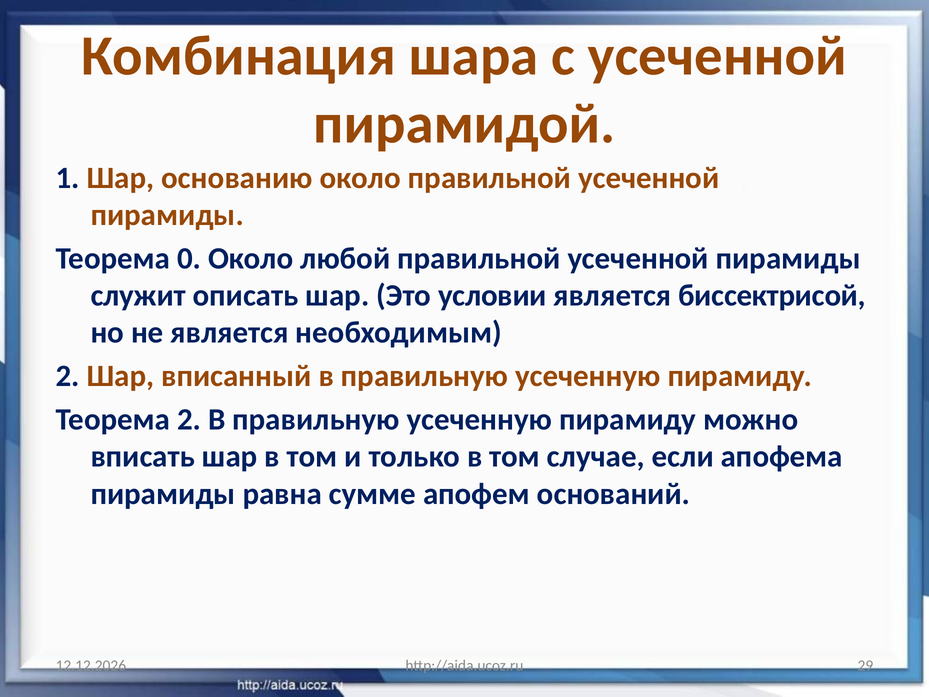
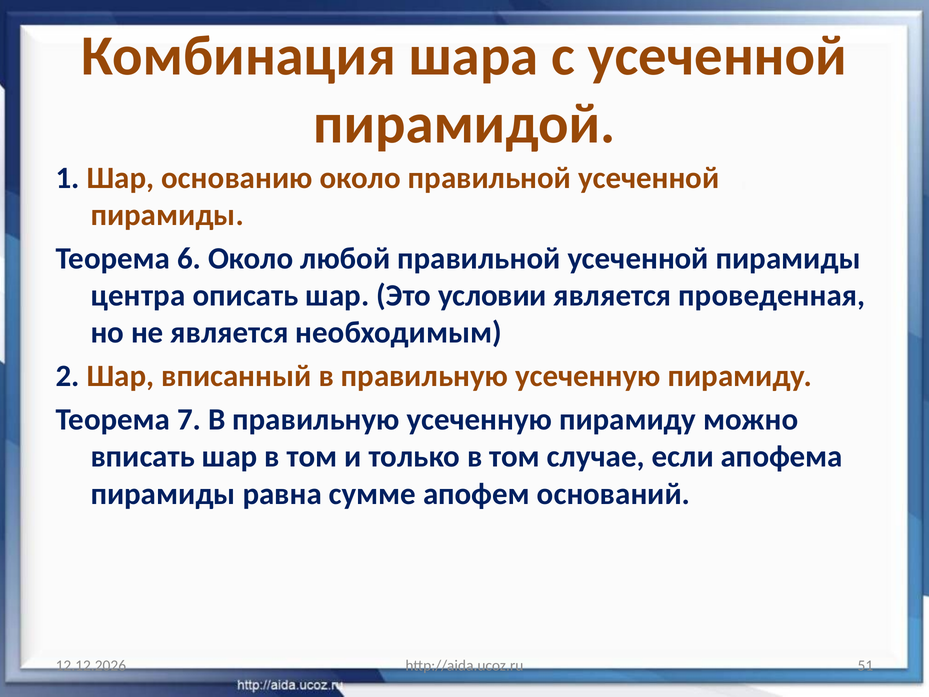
0: 0 -> 6
служит: служит -> центра
биссектрисой: биссектрисой -> проведенная
Теорема 2: 2 -> 7
29: 29 -> 51
